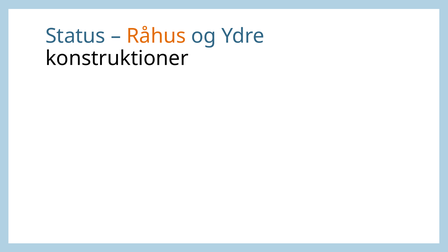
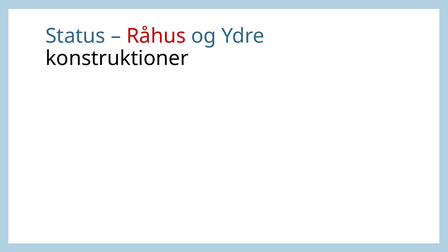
Råhus colour: orange -> red
